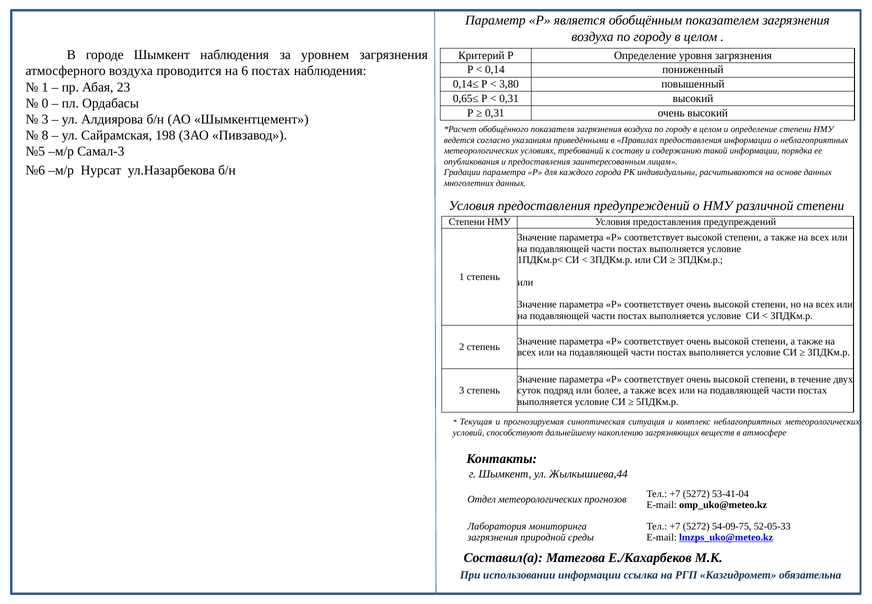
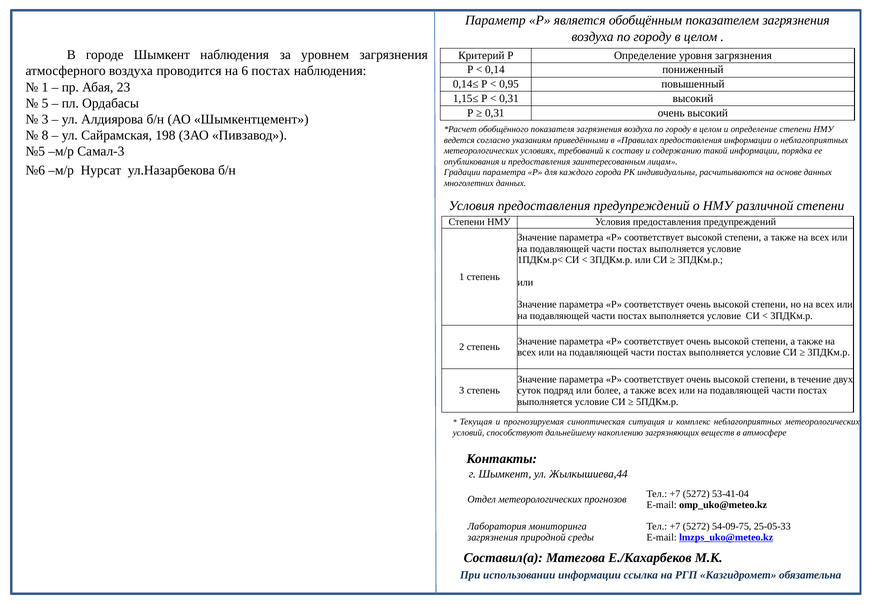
3,80: 3,80 -> 0,95
0,65≤: 0,65≤ -> 1,15≤
0: 0 -> 5
52-05-33: 52-05-33 -> 25-05-33
